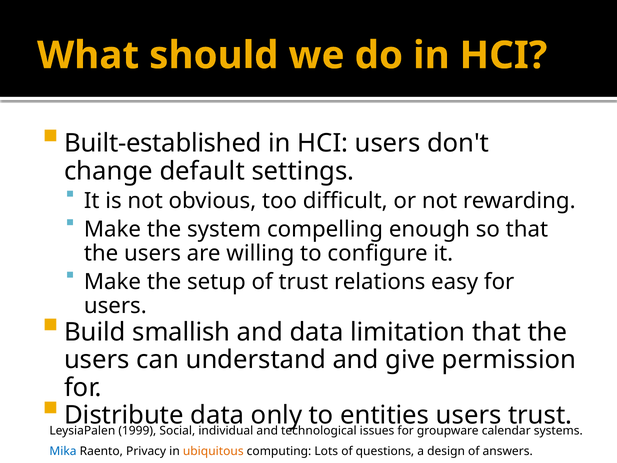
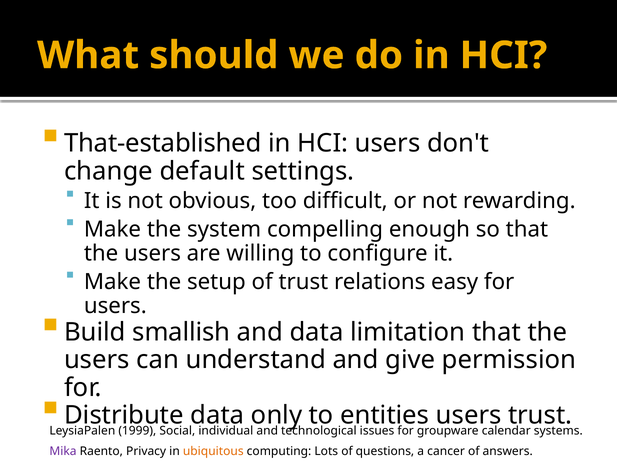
Built-established: Built-established -> That-established
Mika colour: blue -> purple
design: design -> cancer
